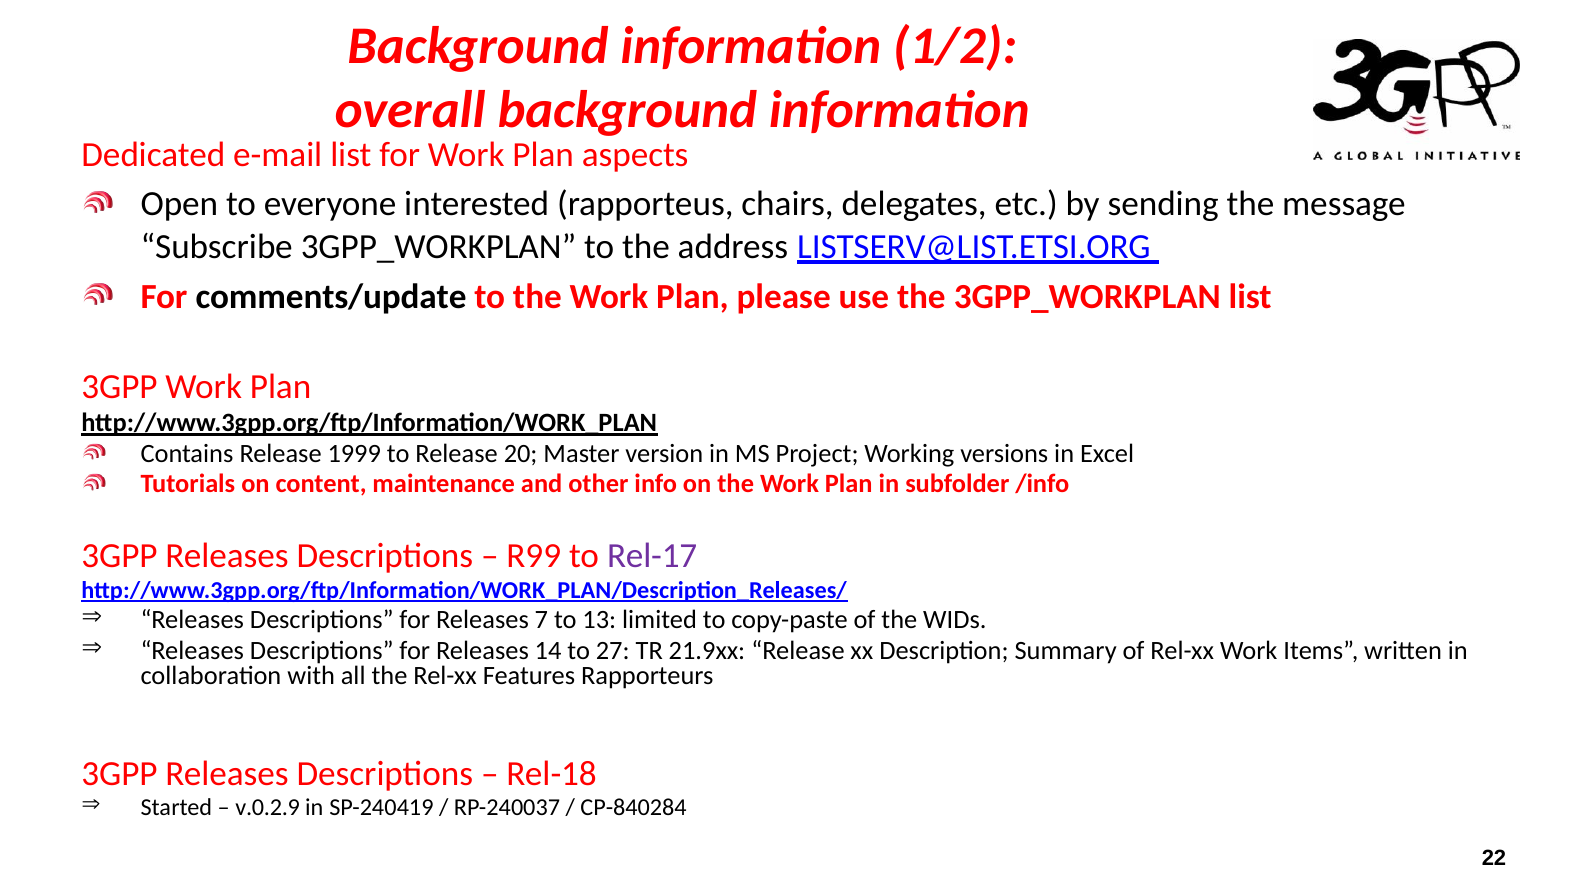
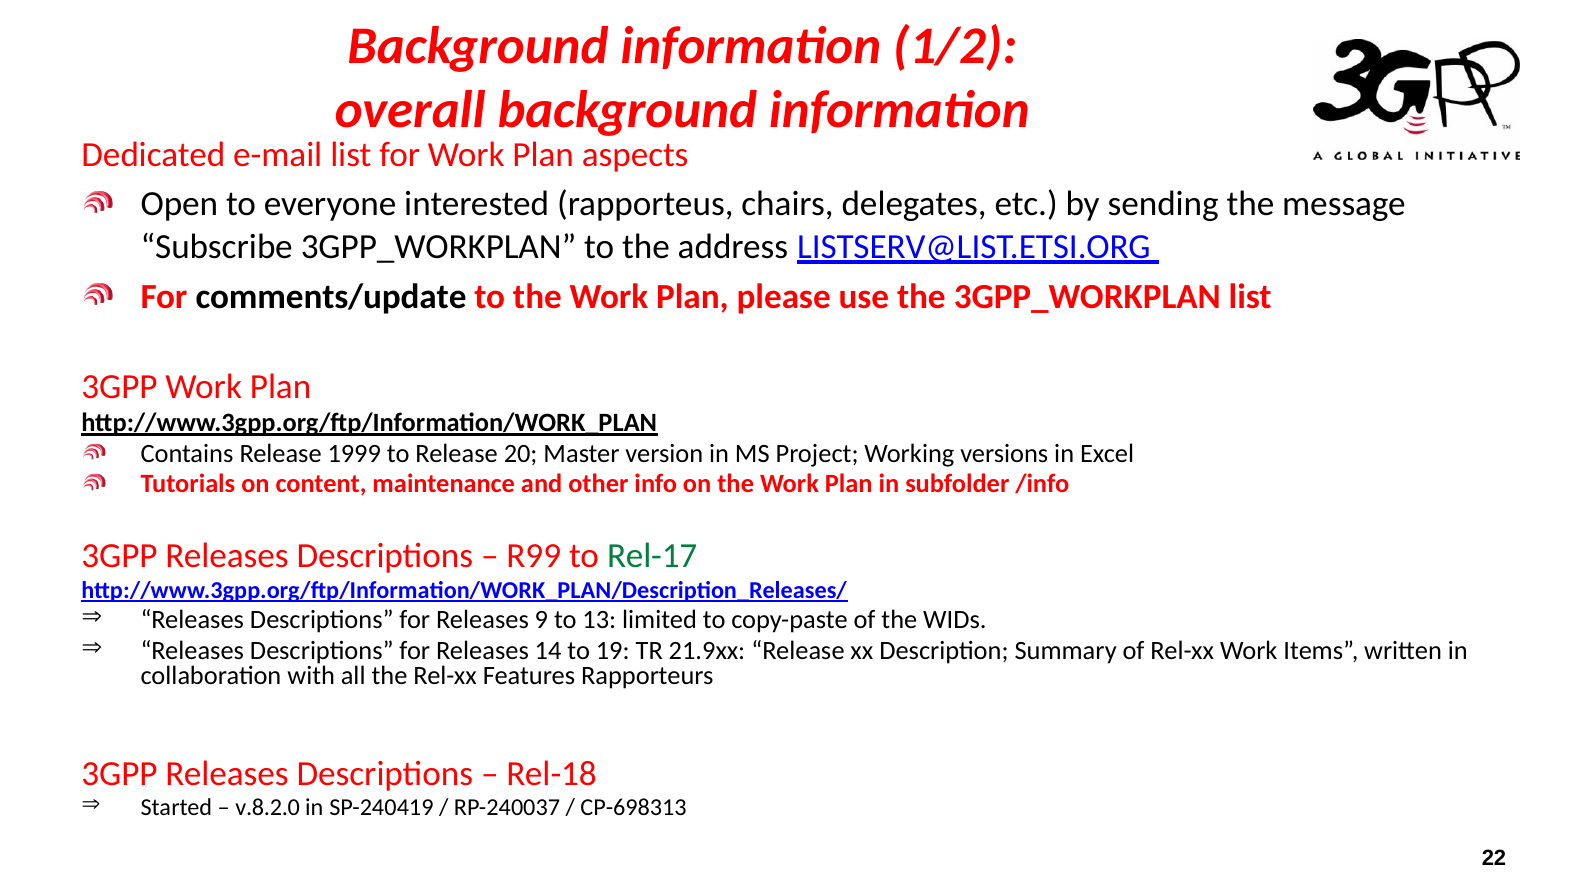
Rel-17 colour: purple -> green
7: 7 -> 9
27: 27 -> 19
v.0.2.9: v.0.2.9 -> v.8.2.0
CP-840284: CP-840284 -> CP-698313
